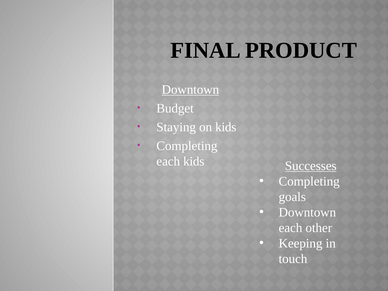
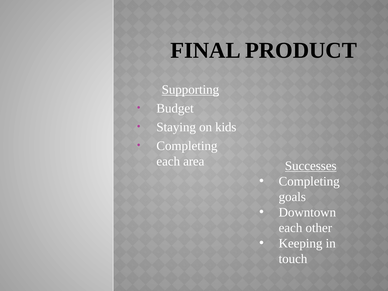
Downtown at (190, 90): Downtown -> Supporting
each kids: kids -> area
